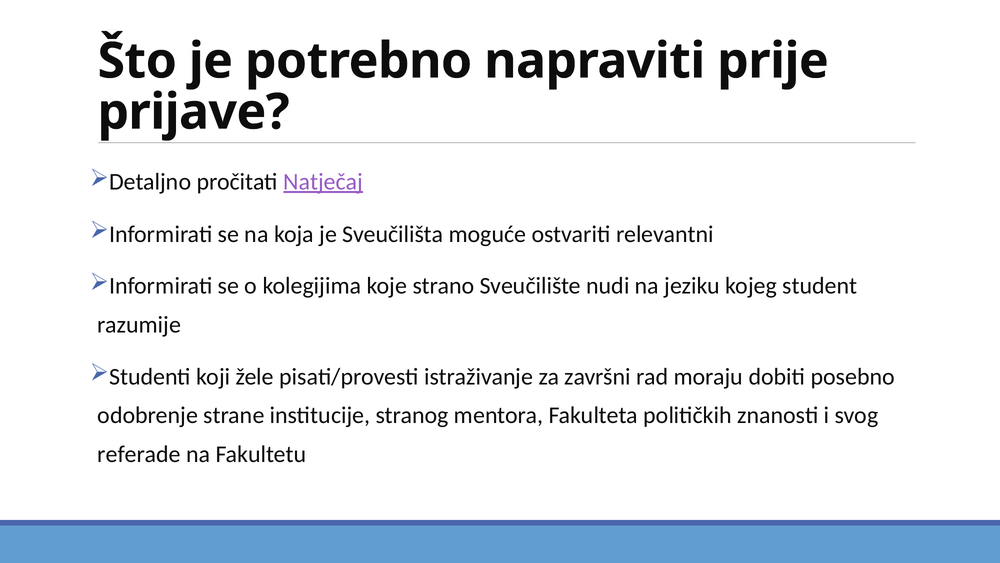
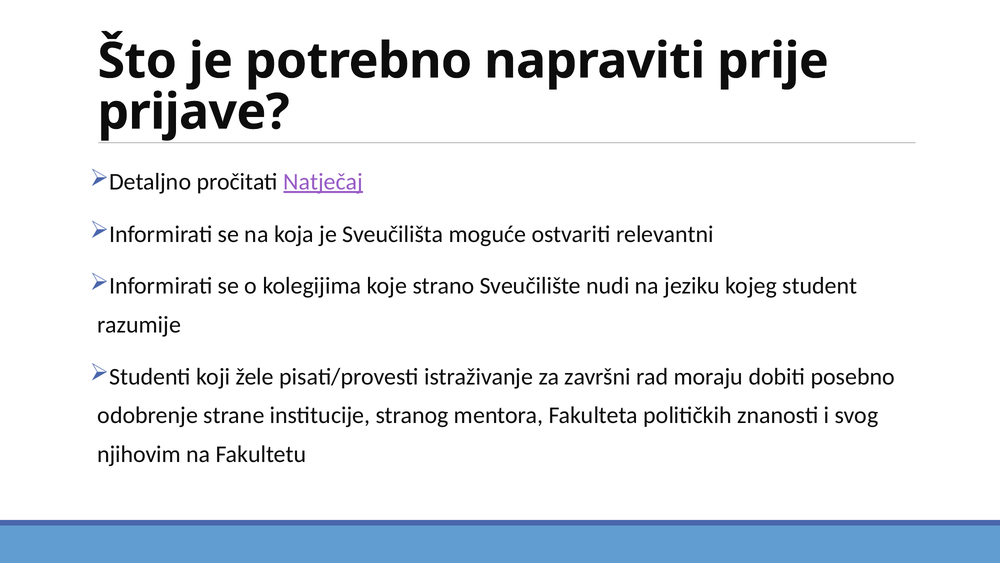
referade: referade -> njihovim
